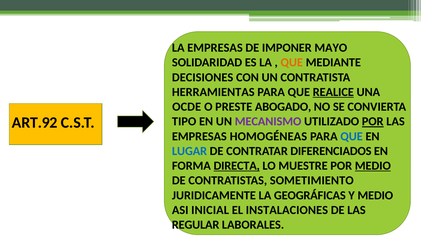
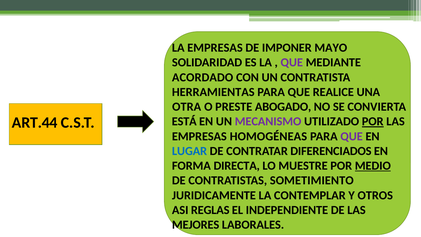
QUE at (292, 62) colour: orange -> purple
DECISIONES: DECISIONES -> ACORDADO
REALICE underline: present -> none
OCDE: OCDE -> OTRA
ART.92: ART.92 -> ART.44
TIPO: TIPO -> ESTÁ
QUE at (352, 136) colour: blue -> purple
DIRECTA underline: present -> none
GEOGRÁFICAS: GEOGRÁFICAS -> CONTEMPLAR
Y MEDIO: MEDIO -> OTROS
INICIAL: INICIAL -> REGLAS
INSTALACIONES: INSTALACIONES -> INDEPENDIENTE
REGULAR: REGULAR -> MEJORES
